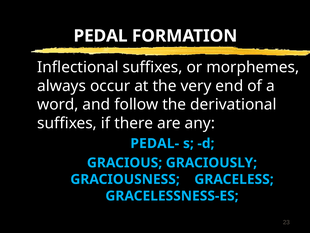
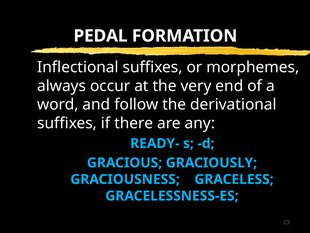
PEDAL-: PEDAL- -> READY-
